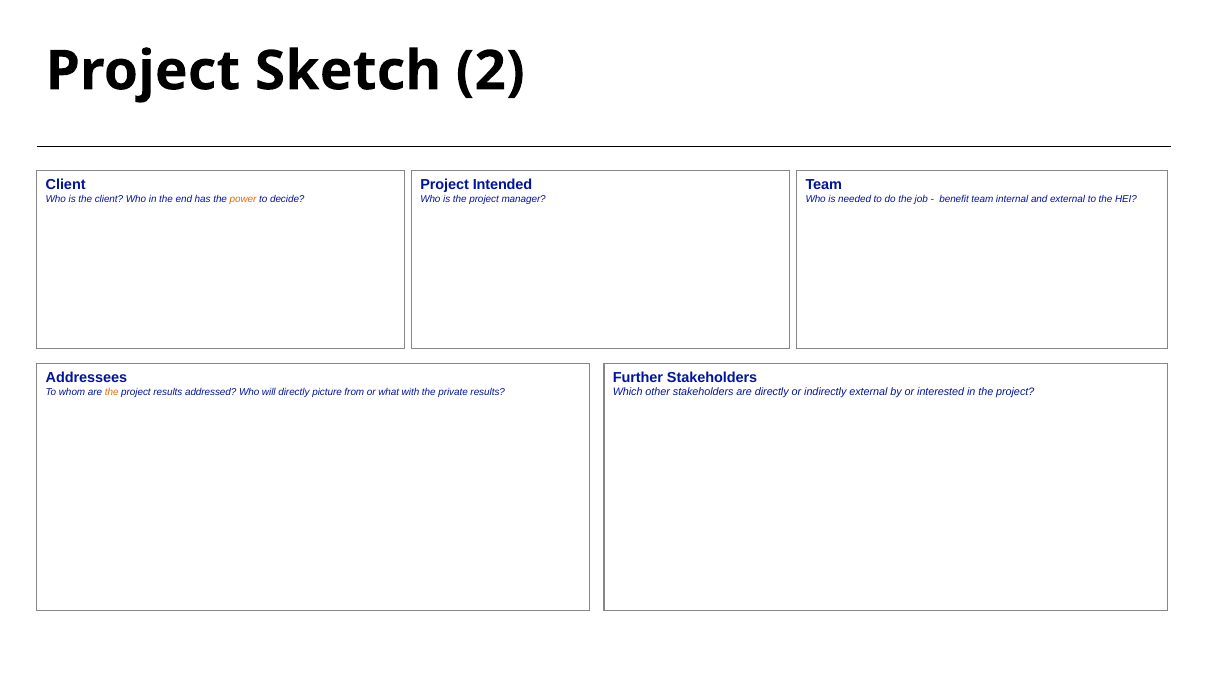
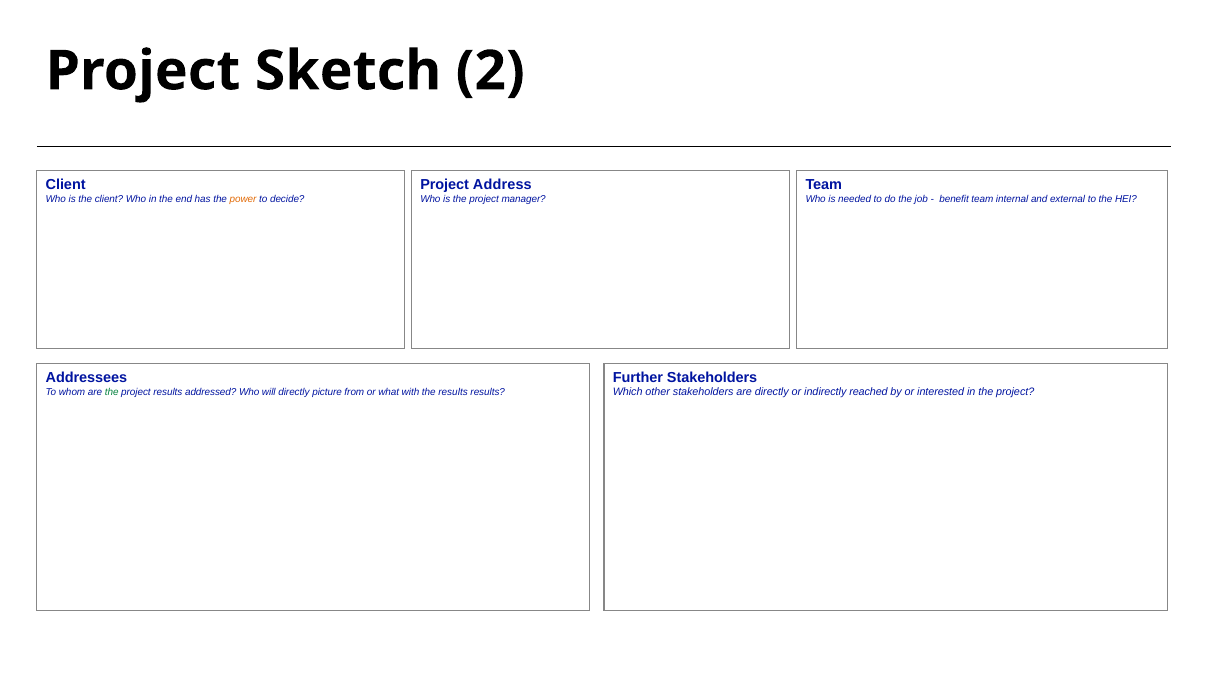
Intended: Intended -> Address
the at (112, 392) colour: orange -> green
the private: private -> results
indirectly external: external -> reached
